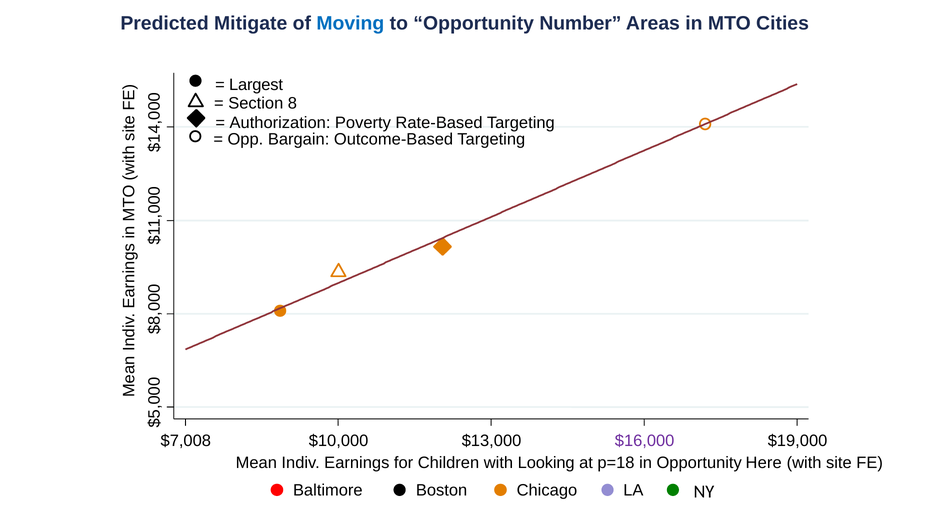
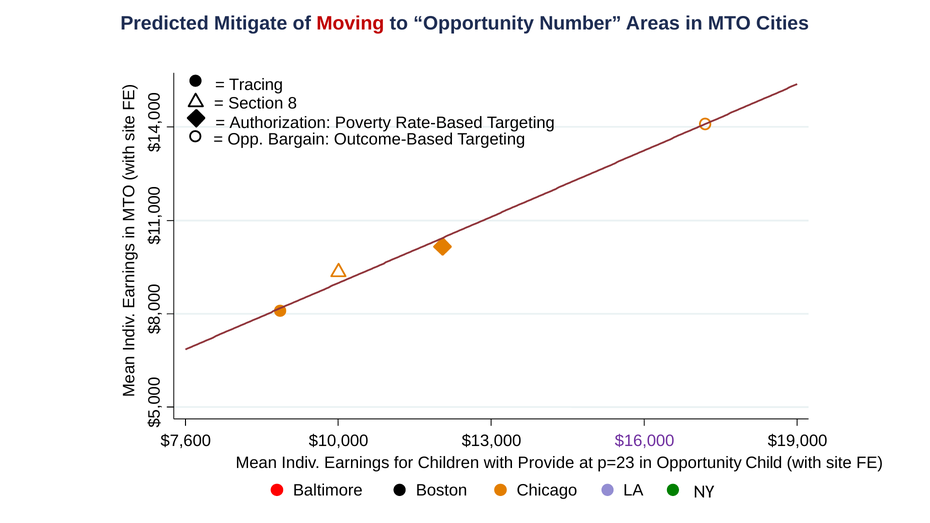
Moving colour: blue -> red
Largest: Largest -> Tracing
$7,008: $7,008 -> $7,600
Looking: Looking -> Provide
p=18: p=18 -> p=23
Here: Here -> Child
